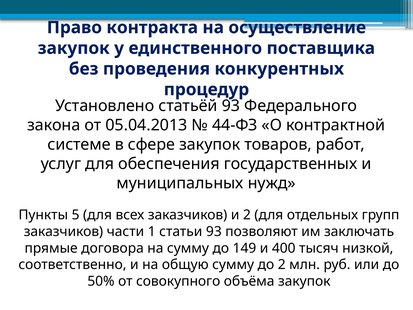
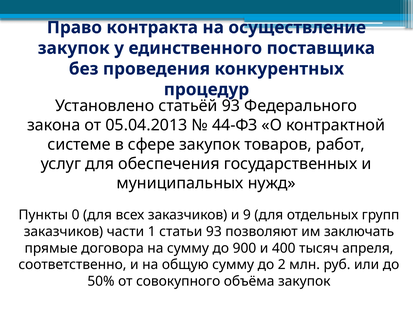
5: 5 -> 0
и 2: 2 -> 9
149: 149 -> 900
низкой: низкой -> апреля
